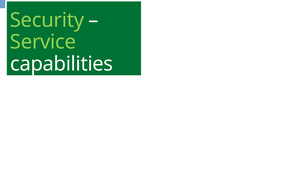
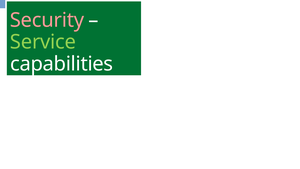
Security colour: light green -> pink
